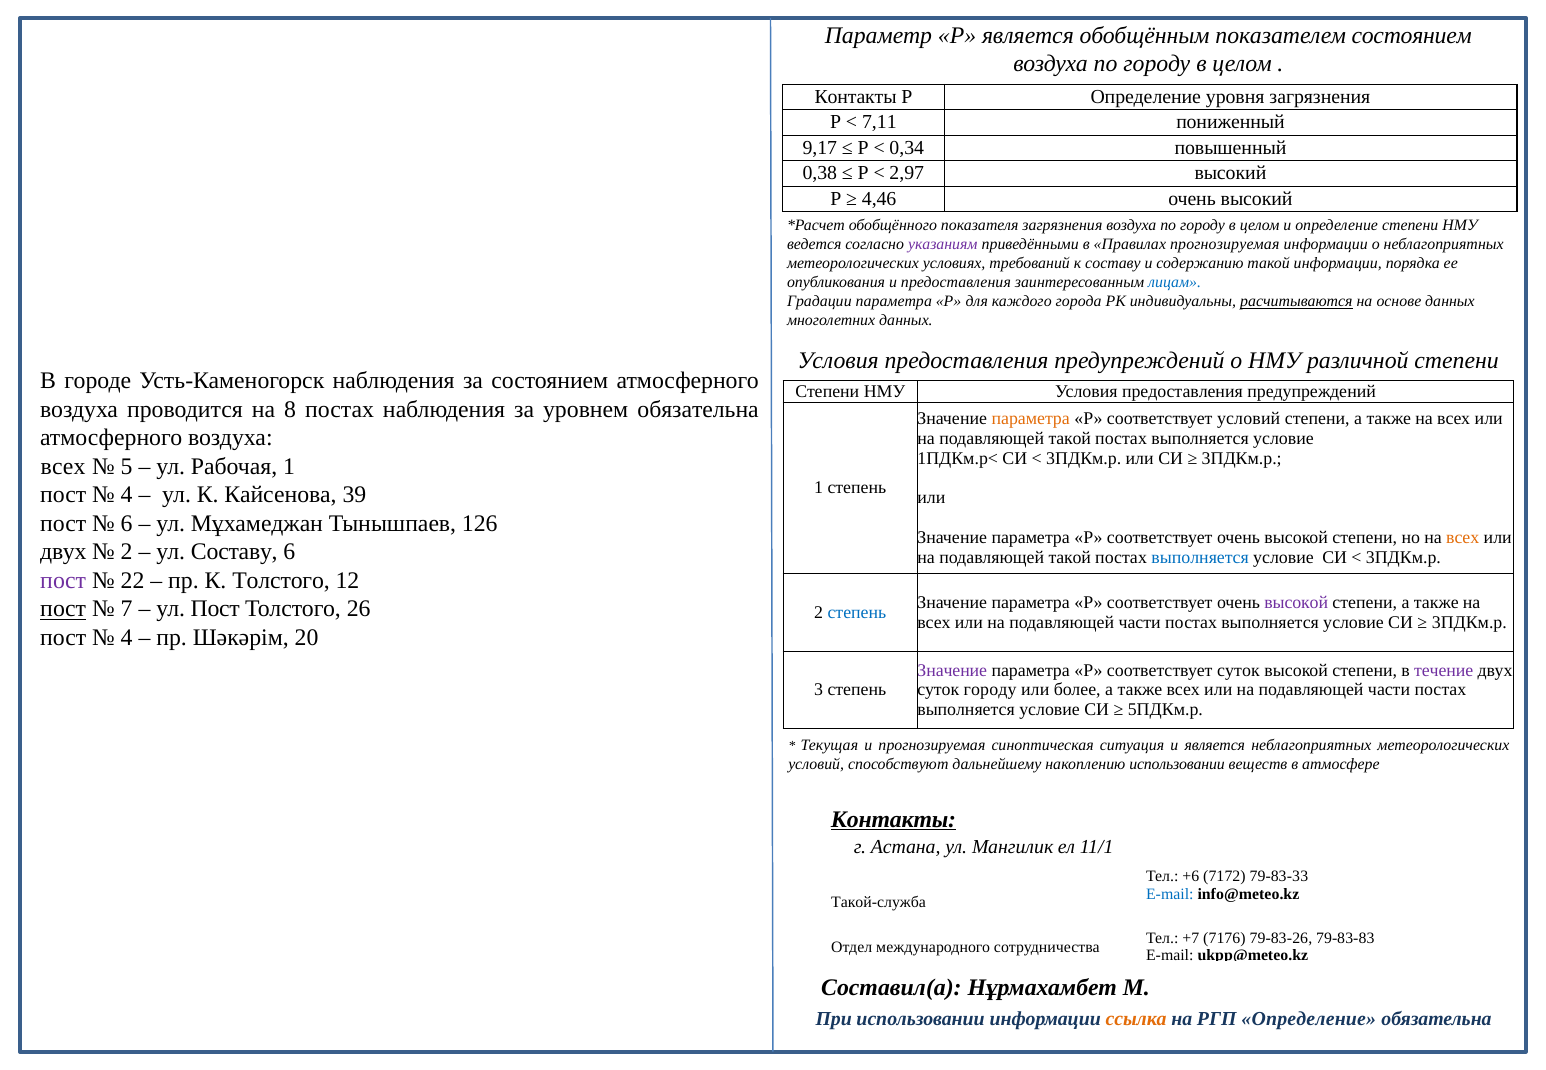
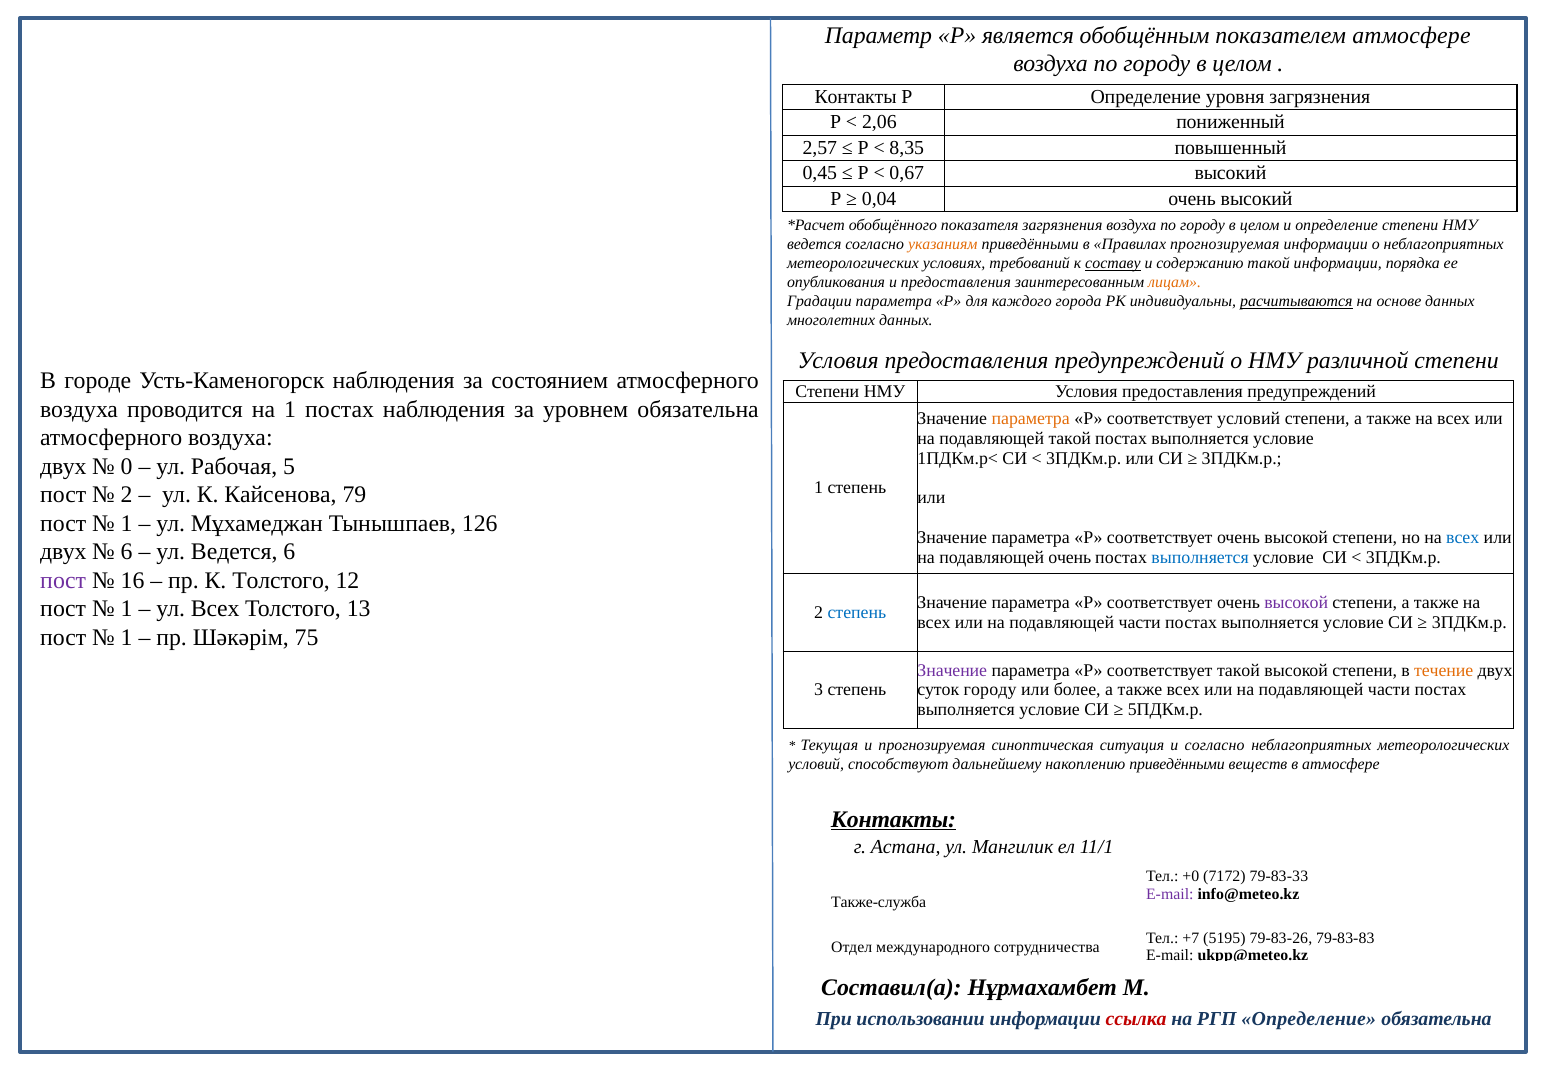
показателем состоянием: состоянием -> атмосфере
7,11: 7,11 -> 2,06
9,17: 9,17 -> 2,57
0,34: 0,34 -> 8,35
0,38: 0,38 -> 0,45
2,97: 2,97 -> 0,67
4,46: 4,46 -> 0,04
указаниям colour: purple -> orange
составу at (1113, 263) underline: none -> present
лицам colour: blue -> orange
на 8: 8 -> 1
всех at (63, 467): всех -> двух
5: 5 -> 0
Рабочая 1: 1 -> 5
4 at (127, 495): 4 -> 2
39: 39 -> 79
6 at (127, 524): 6 -> 1
всех at (1463, 538) colour: orange -> blue
2 at (127, 552): 2 -> 6
ул Составу: Составу -> Ведется
такой at (1070, 557): такой -> очень
22: 22 -> 16
пост at (63, 609) underline: present -> none
7 at (127, 609): 7 -> 1
ул Пост: Пост -> Всех
26: 26 -> 13
4 at (127, 638): 4 -> 1
20: 20 -> 75
соответствует суток: суток -> такой
течение colour: purple -> orange
и является: является -> согласно
накоплению использовании: использовании -> приведёнными
+6: +6 -> +0
E-mail at (1170, 894) colour: blue -> purple
Такой-служба: Такой-служба -> Также-служба
7176: 7176 -> 5195
ссылка colour: orange -> red
